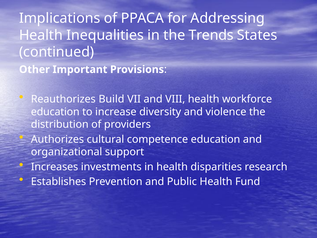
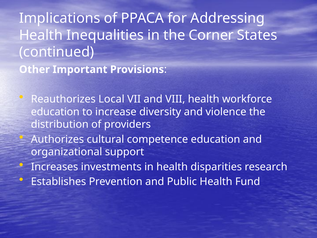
Trends: Trends -> Corner
Build: Build -> Local
